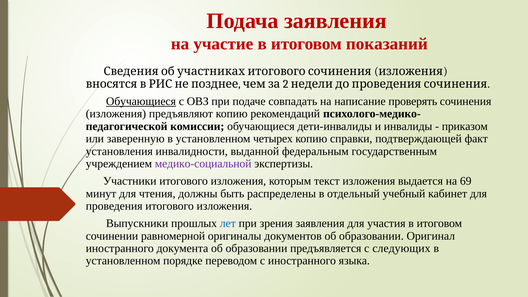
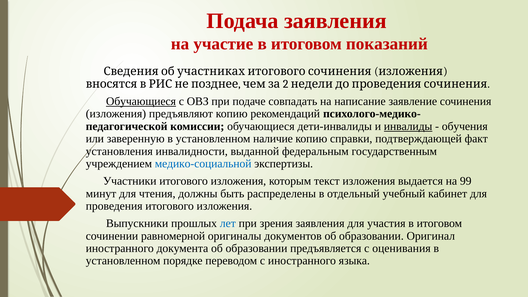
проверять: проверять -> заявление
инвалиды underline: none -> present
приказом: приказом -> обучения
четырех: четырех -> наличие
медико-социальной colour: purple -> blue
69: 69 -> 99
следующих: следующих -> оценивания
